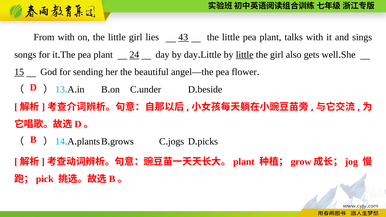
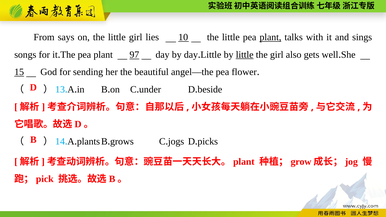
From with: with -> says
43: 43 -> 10
plant at (270, 37) underline: none -> present
24: 24 -> 97
